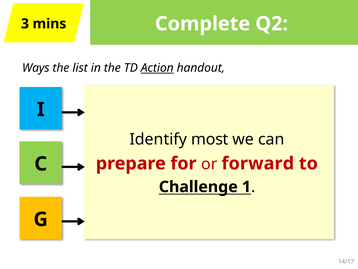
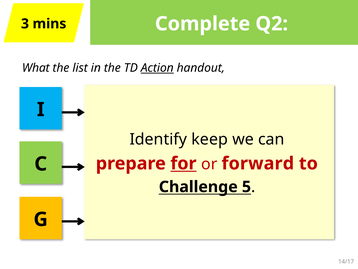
Ways: Ways -> What
most: most -> keep
for underline: none -> present
1: 1 -> 5
